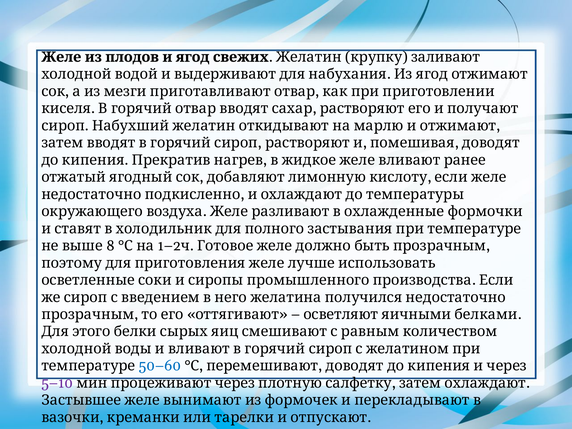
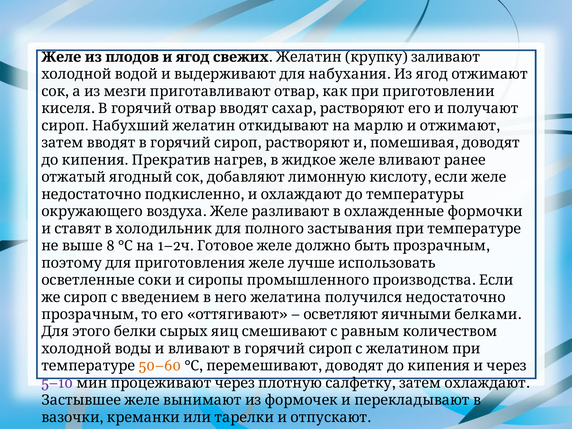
50–60 colour: blue -> orange
